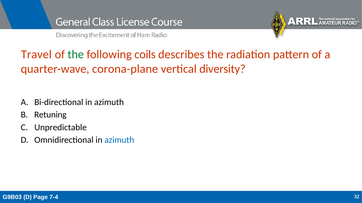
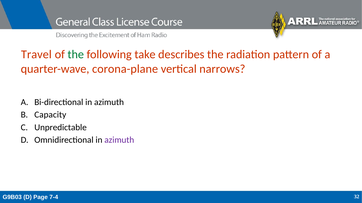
coils: coils -> take
diversity: diversity -> narrows
Retuning: Retuning -> Capacity
azimuth at (119, 140) colour: blue -> purple
